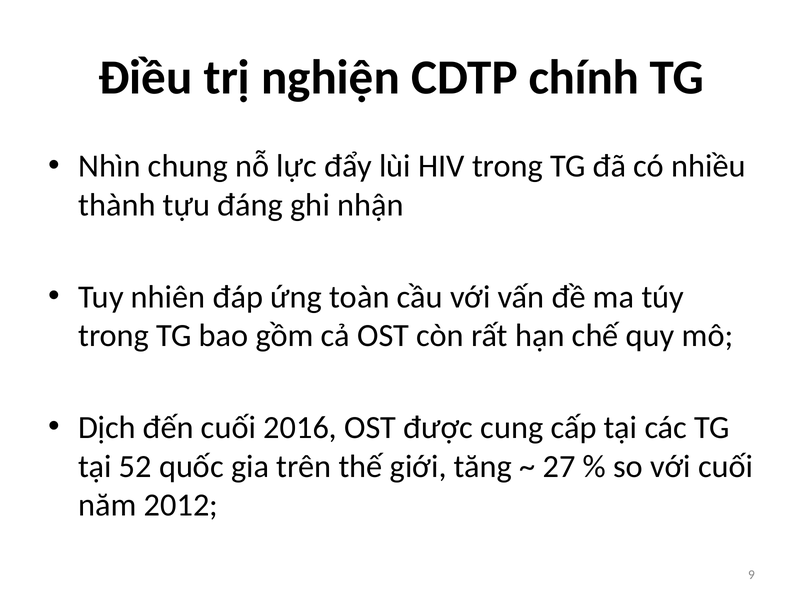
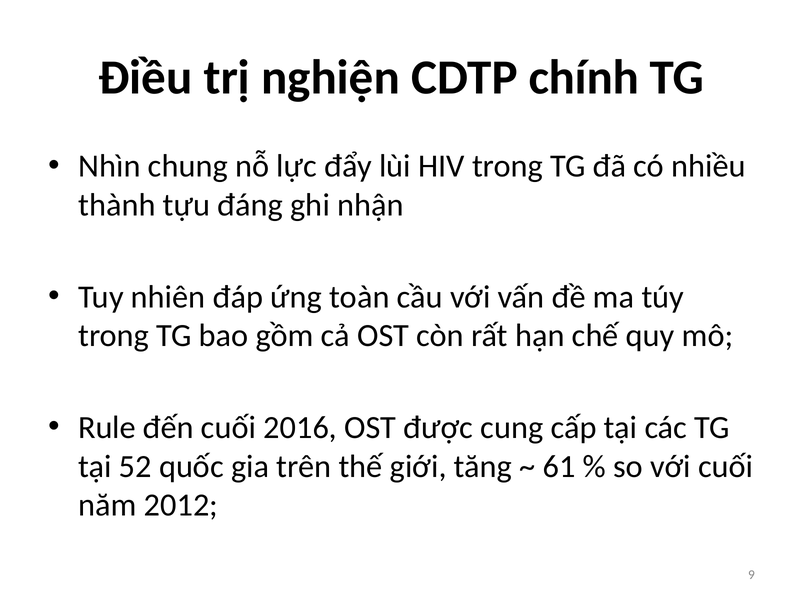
Dịch: Dịch -> Rule
27: 27 -> 61
